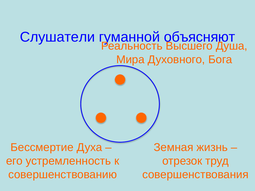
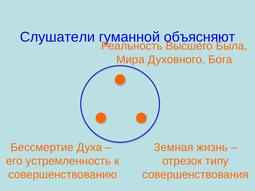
Душа: Душа -> Была
труд: труд -> типу
